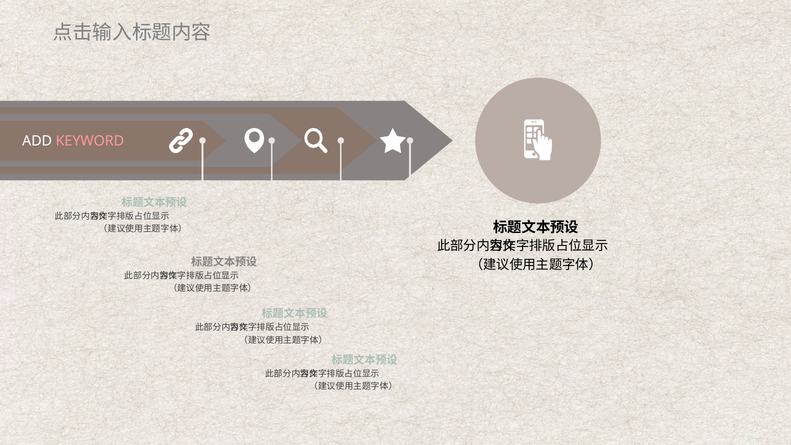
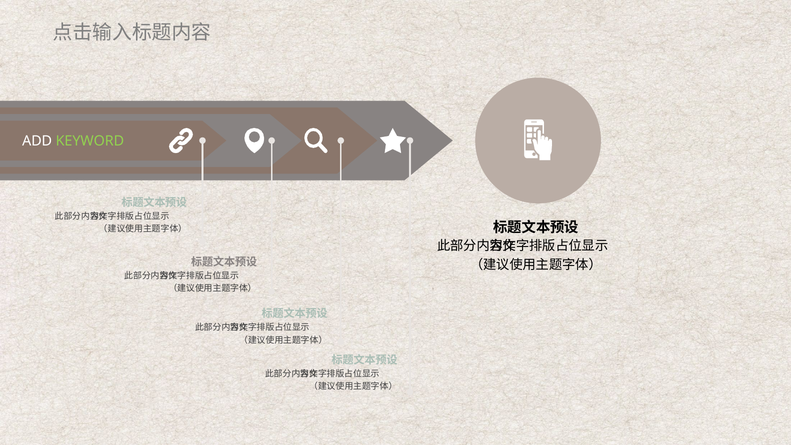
KEYWORD colour: pink -> light green
